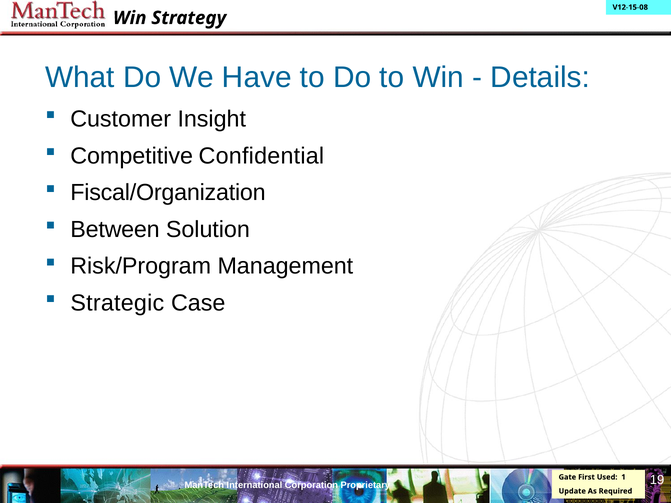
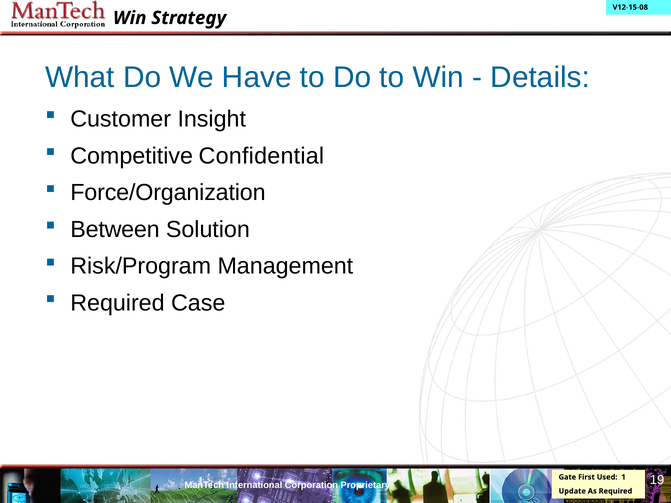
Fiscal/Organization: Fiscal/Organization -> Force/Organization
Strategic at (117, 303): Strategic -> Required
